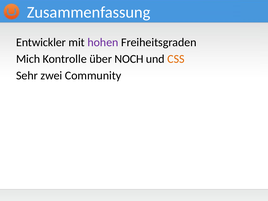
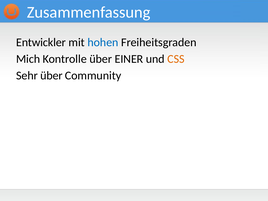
hohen colour: purple -> blue
NOCH: NOCH -> EINER
Sehr zwei: zwei -> über
